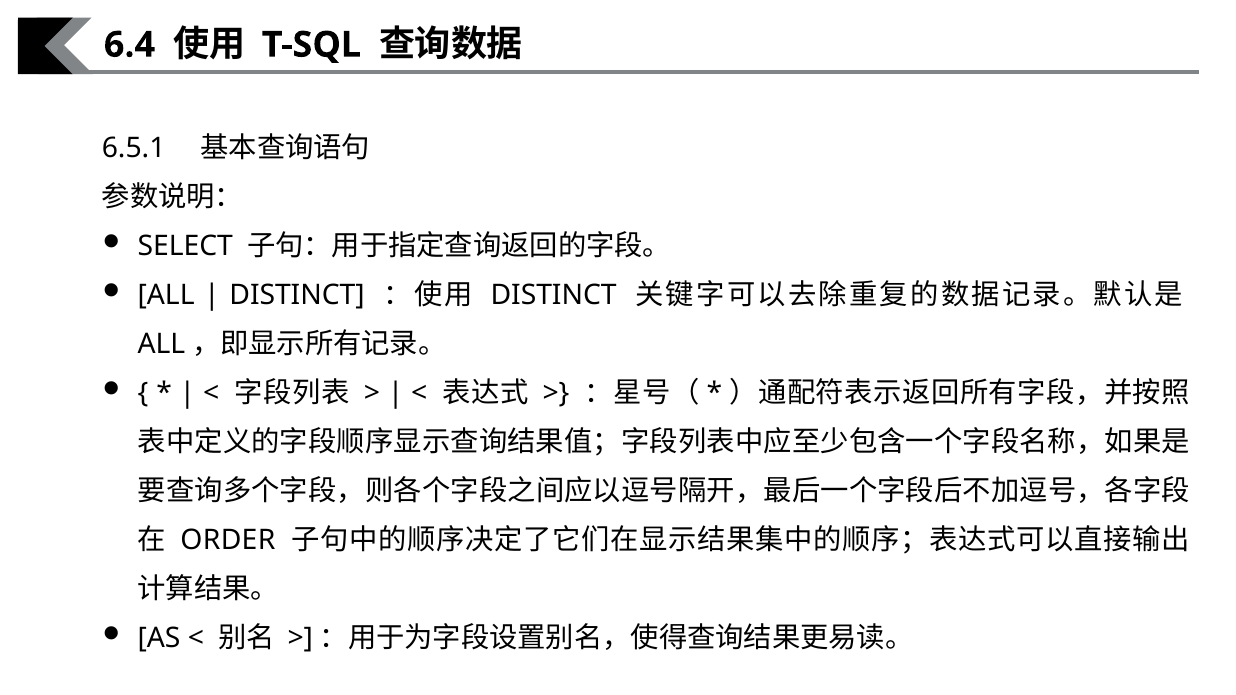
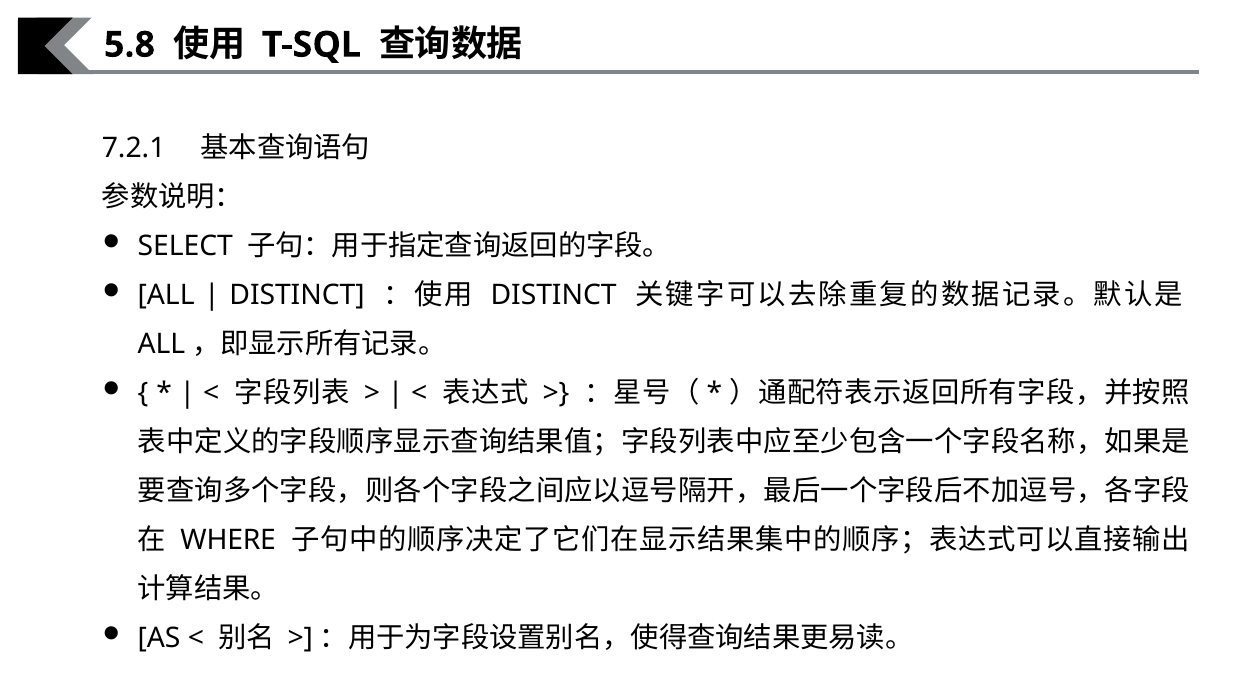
6.4: 6.4 -> 5.8
6.5.1: 6.5.1 -> 7.2.1
ORDER: ORDER -> WHERE
